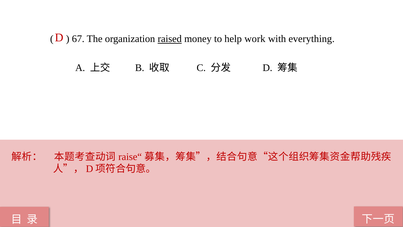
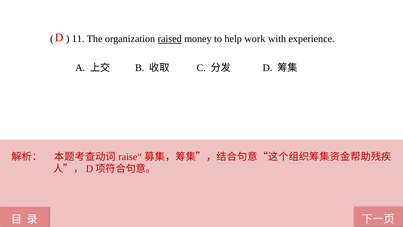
67: 67 -> 11
everything: everything -> experience
